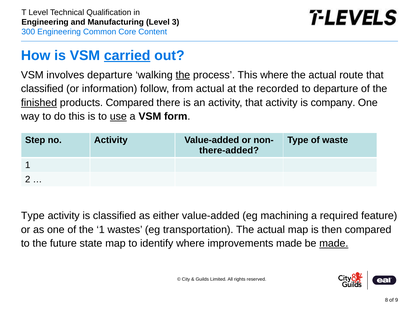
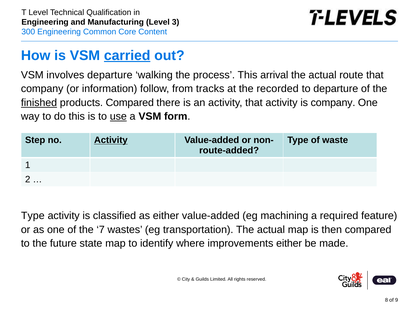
the at (183, 75) underline: present -> none
This where: where -> arrival
classified at (42, 89): classified -> company
from actual: actual -> tracks
Activity at (111, 140) underline: none -> present
there-added: there-added -> route-added
the 1: 1 -> 7
improvements made: made -> either
made at (334, 244) underline: present -> none
